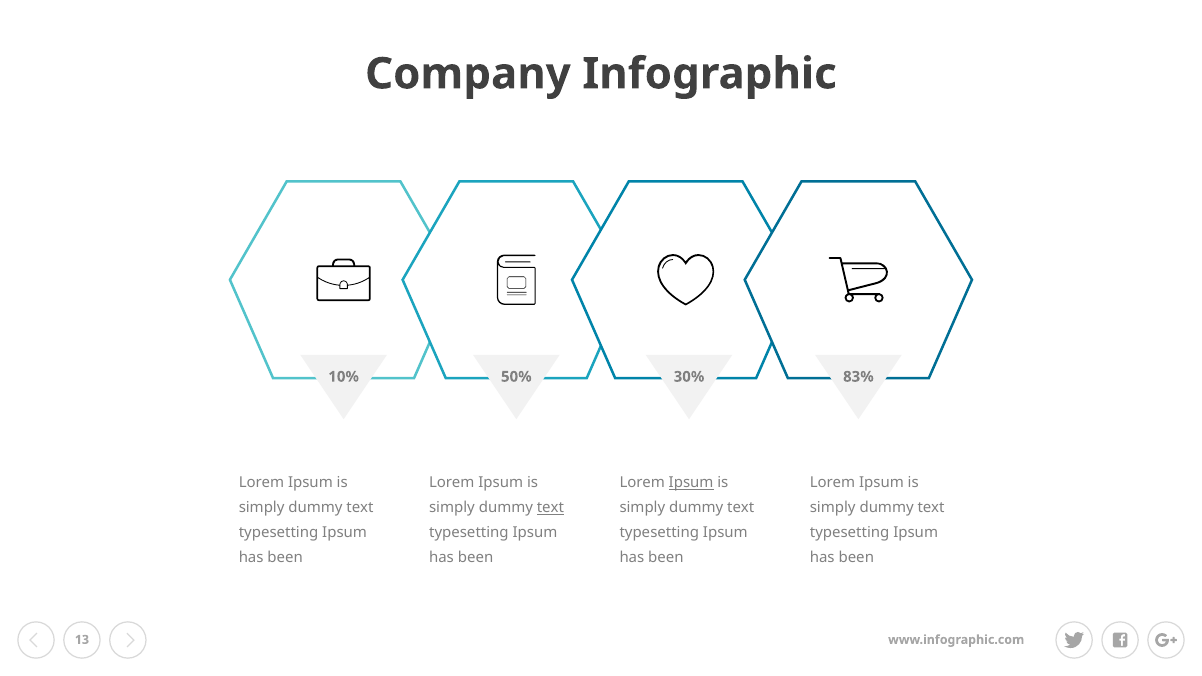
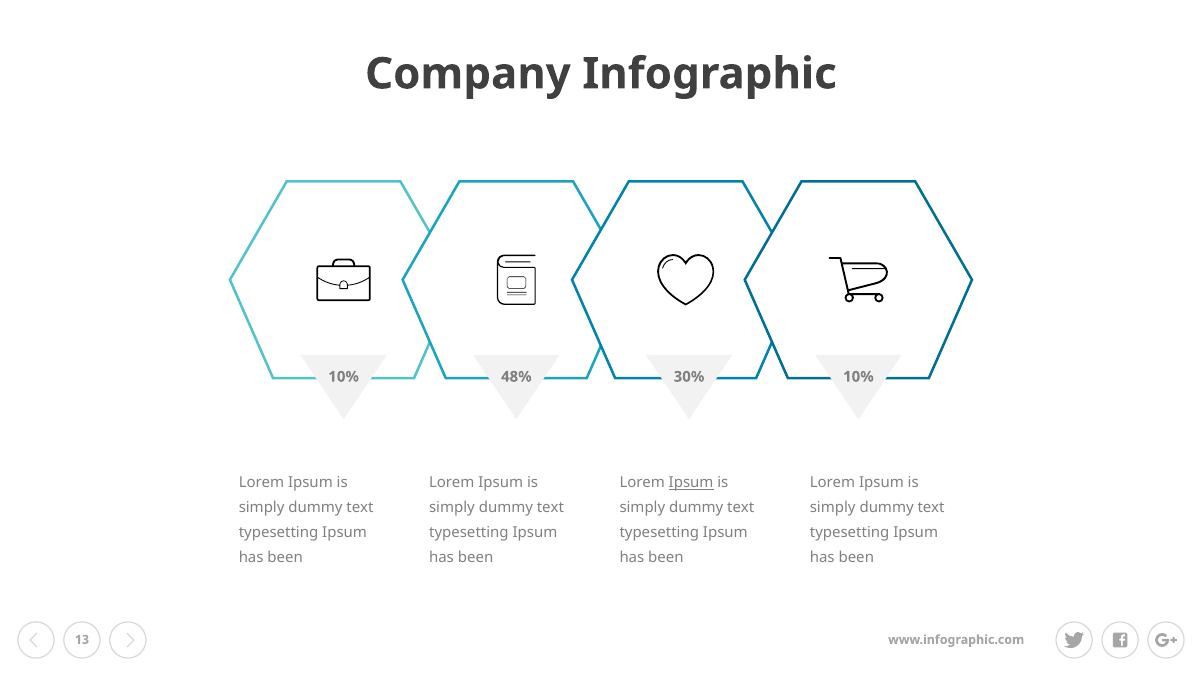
50%: 50% -> 48%
30% 83%: 83% -> 10%
text at (550, 508) underline: present -> none
